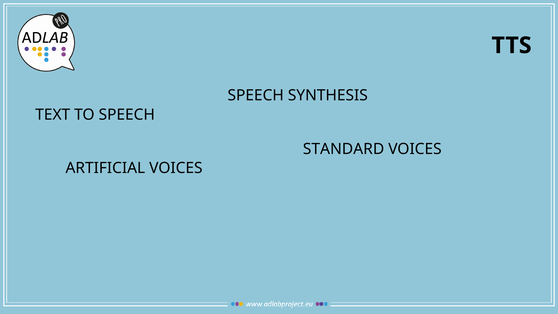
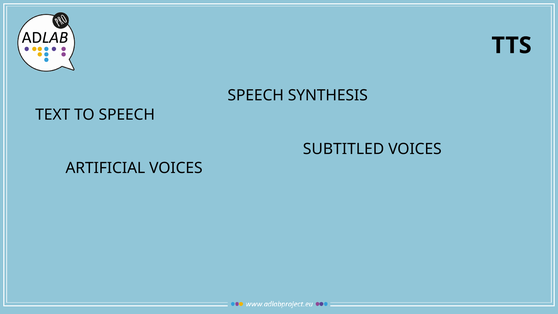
STANDARD: STANDARD -> SUBTITLED
